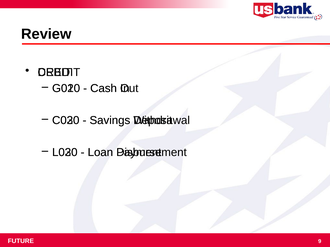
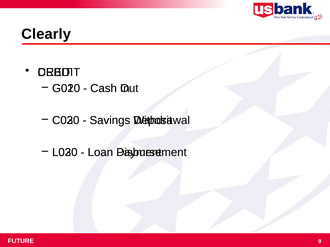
Review: Review -> Clearly
